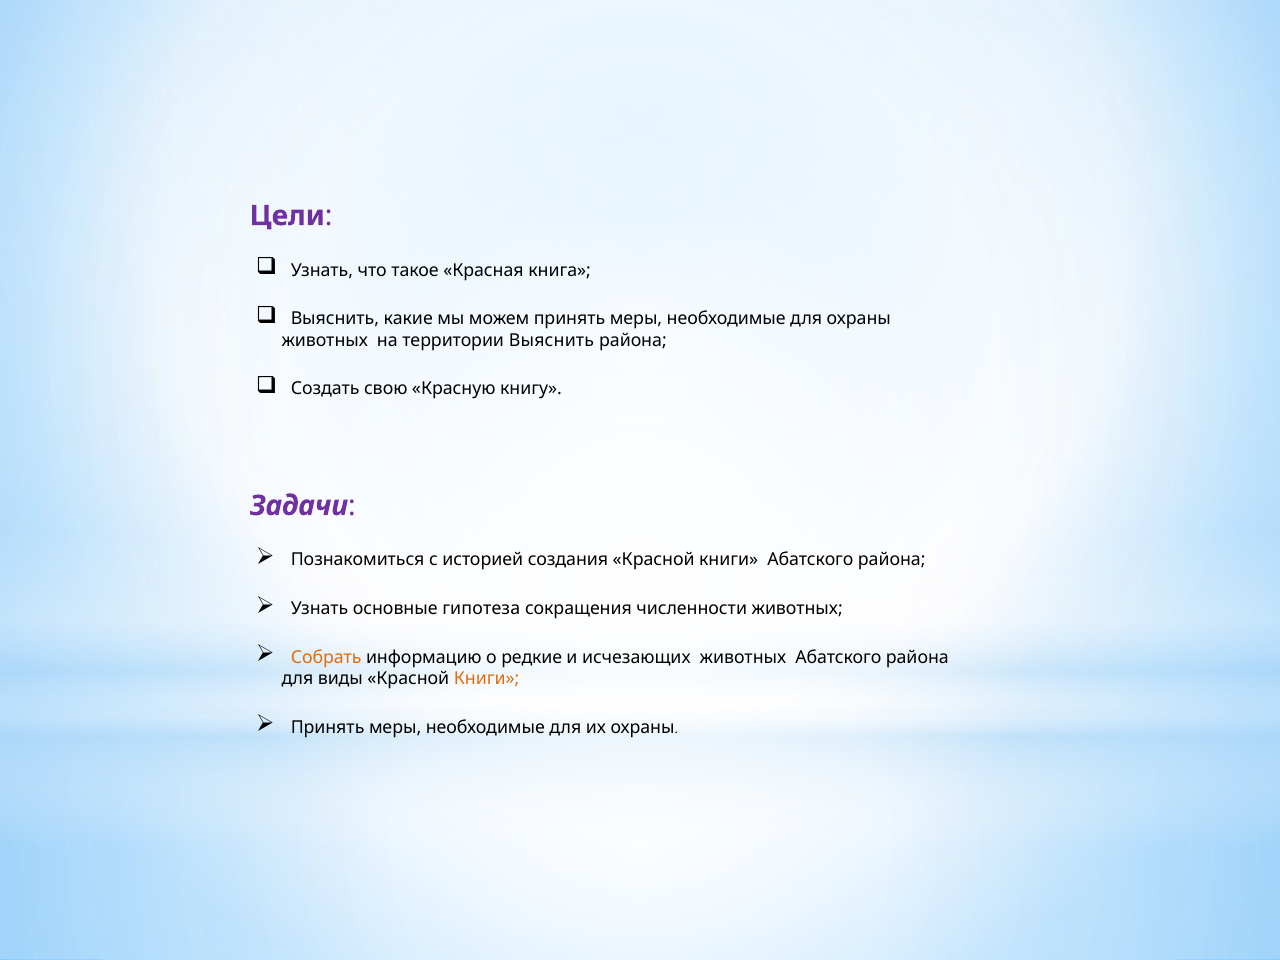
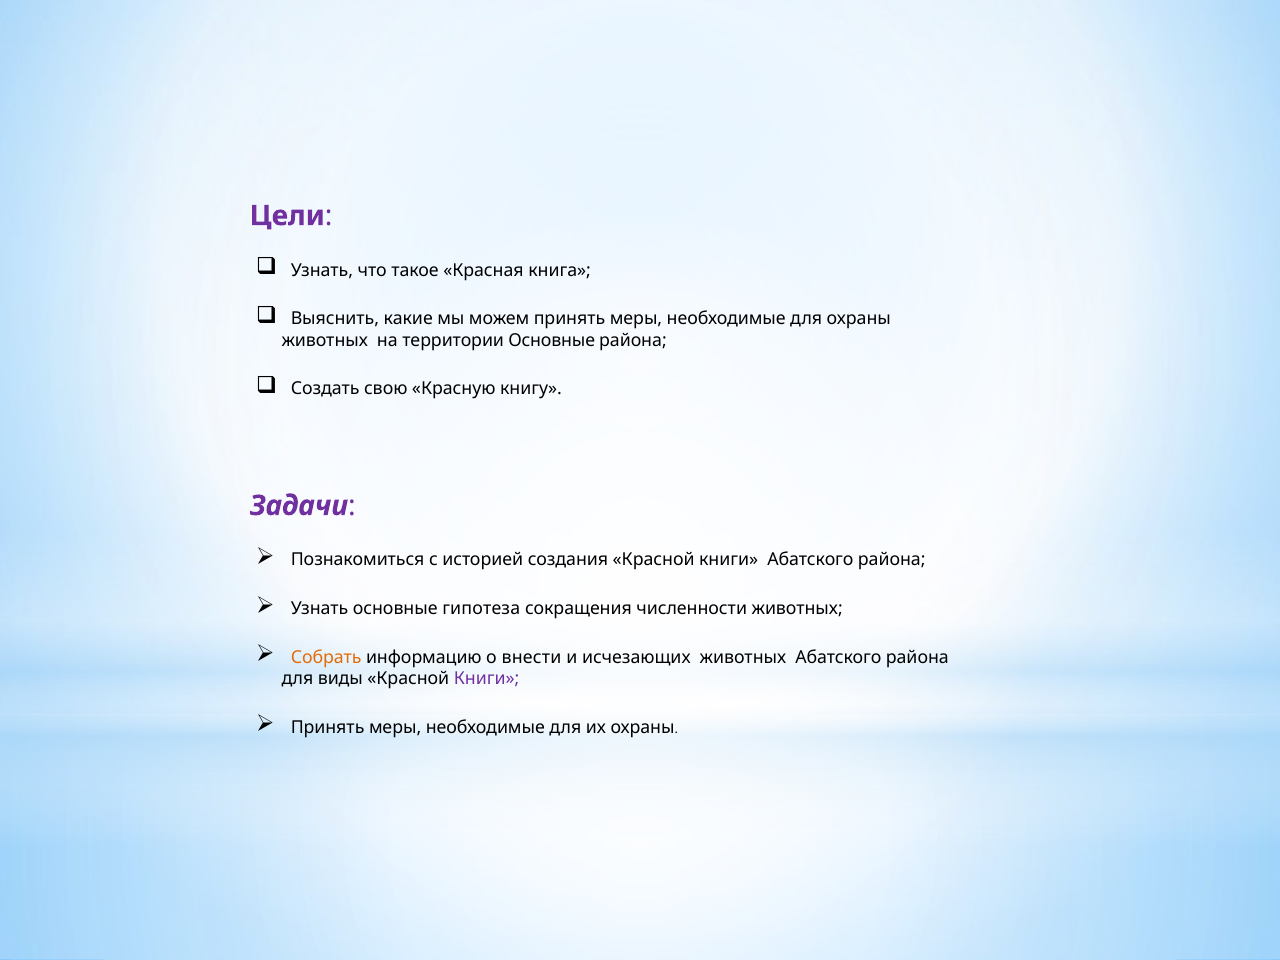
территории Выяснить: Выяснить -> Основные
редкие: редкие -> внести
Книги at (487, 679) colour: orange -> purple
